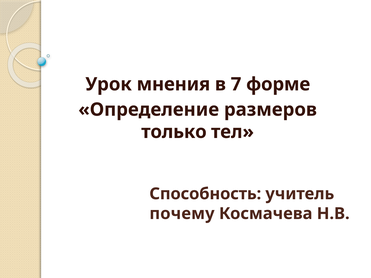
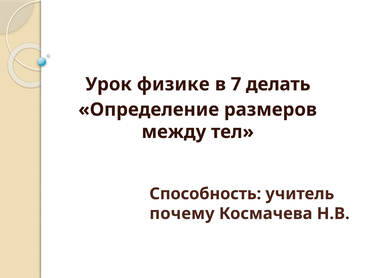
мнения: мнения -> физике
форме: форме -> делать
только: только -> между
